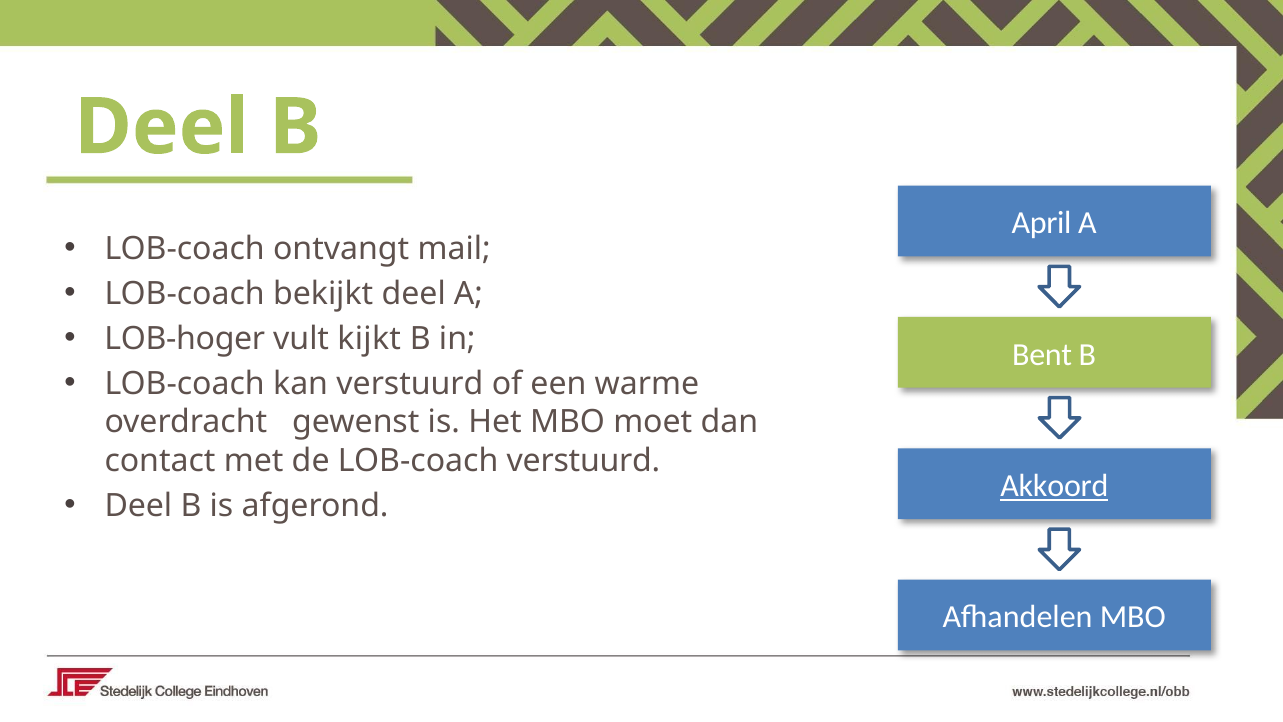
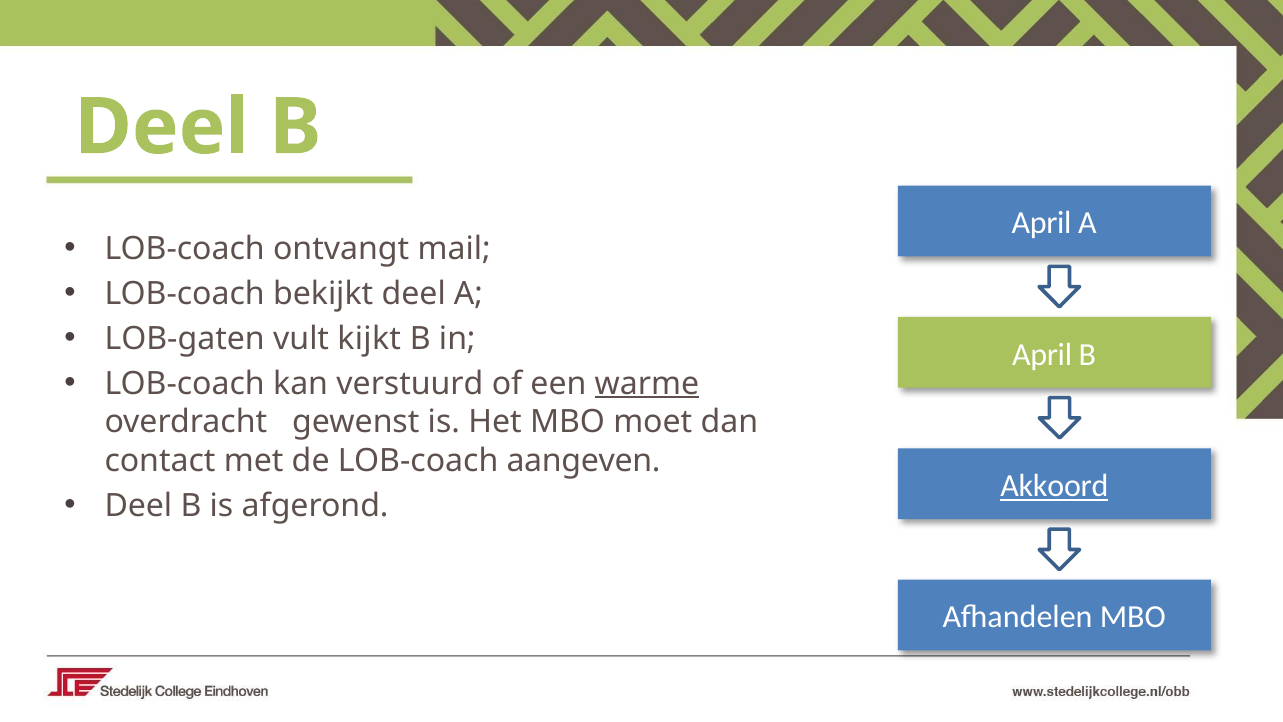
LOB-hoger: LOB-hoger -> LOB-gaten
Bent at (1042, 354): Bent -> April
warme underline: none -> present
LOB-coach verstuurd: verstuurd -> aangeven
